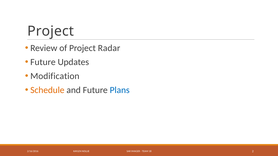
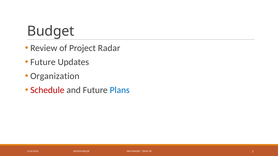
Project at (51, 31): Project -> Budget
Modification: Modification -> Organization
Schedule colour: orange -> red
